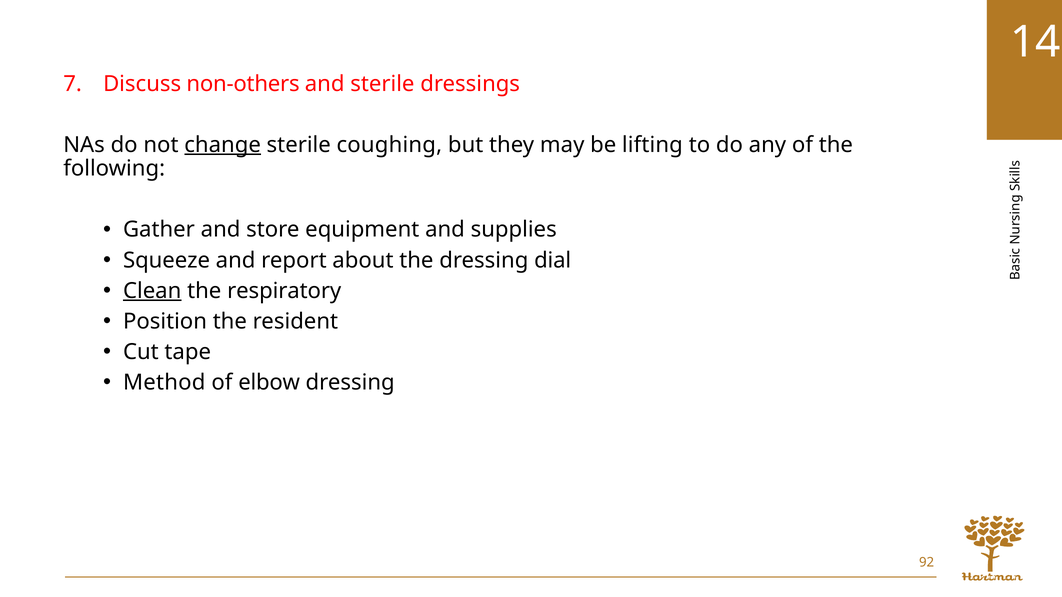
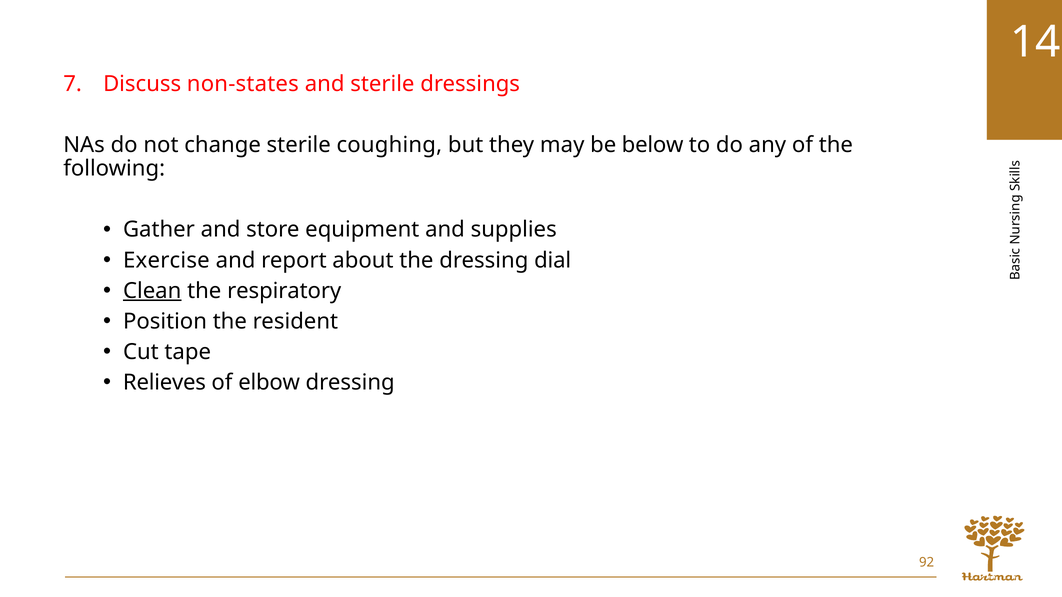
non-others: non-others -> non-states
change underline: present -> none
lifting: lifting -> below
Squeeze: Squeeze -> Exercise
Method: Method -> Relieves
